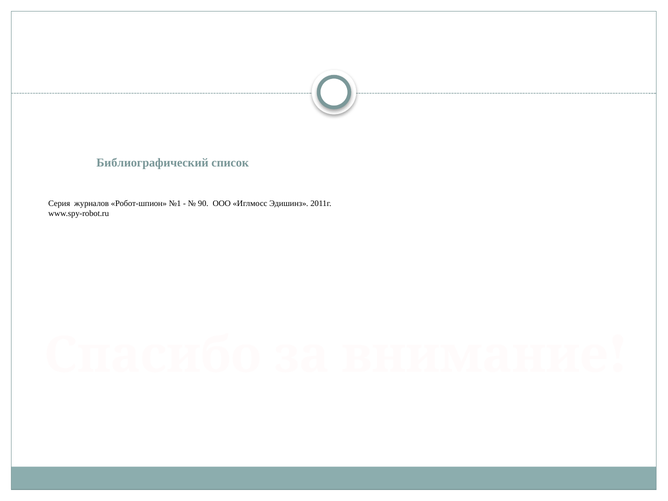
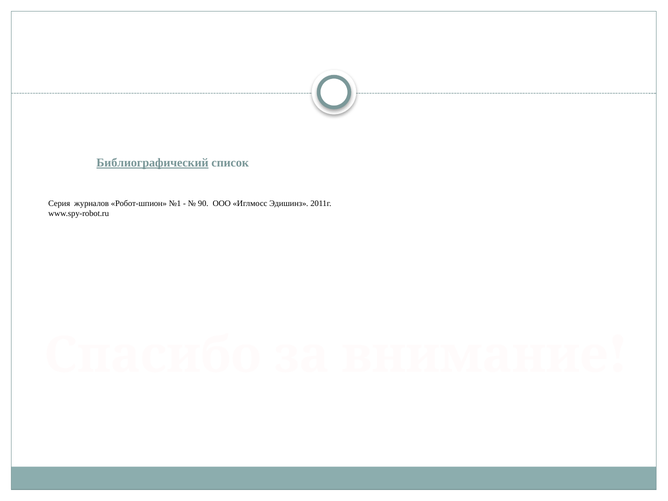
Библиографический underline: none -> present
